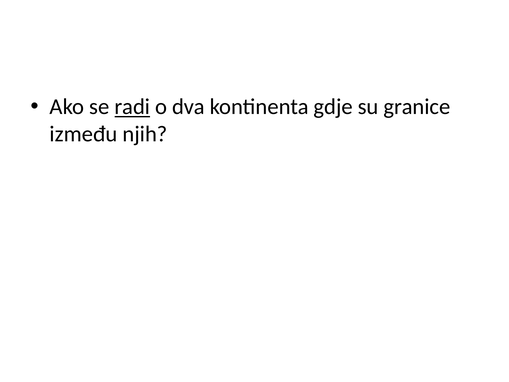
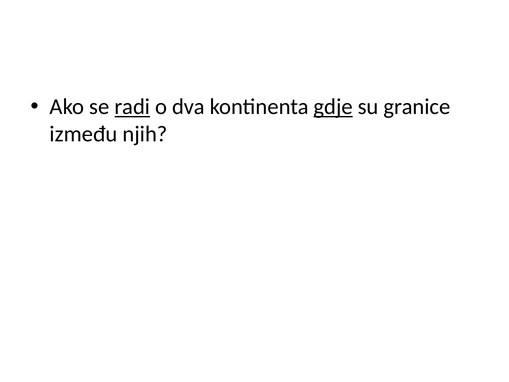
gdje underline: none -> present
